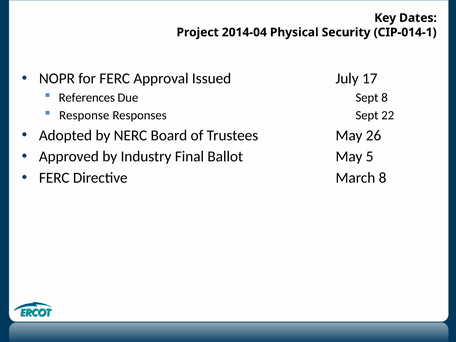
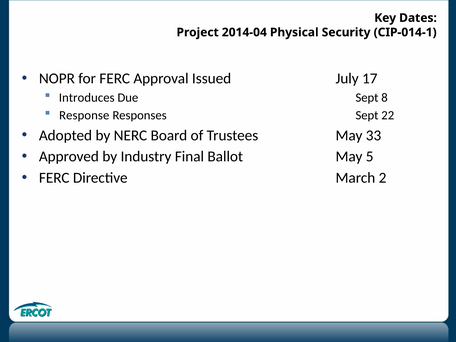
References: References -> Introduces
26: 26 -> 33
March 8: 8 -> 2
